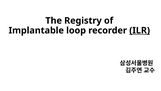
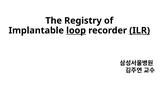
loop underline: none -> present
